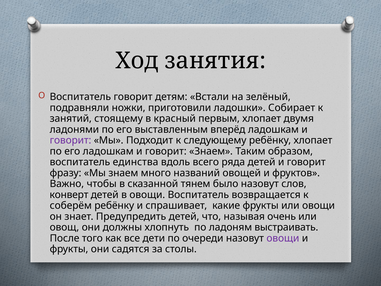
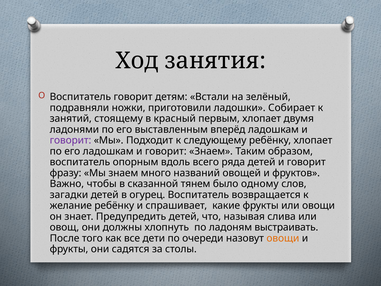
единства: единства -> опорным
было назовут: назовут -> одному
конверт: конверт -> загадки
в овощи: овощи -> огурец
соберём: соберём -> желание
очень: очень -> слива
овощи at (283, 238) colour: purple -> orange
